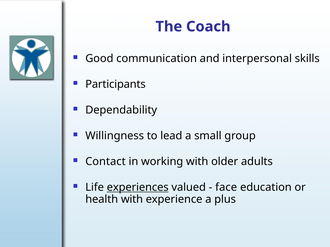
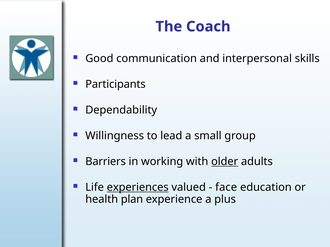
Contact: Contact -> Barriers
older underline: none -> present
health with: with -> plan
